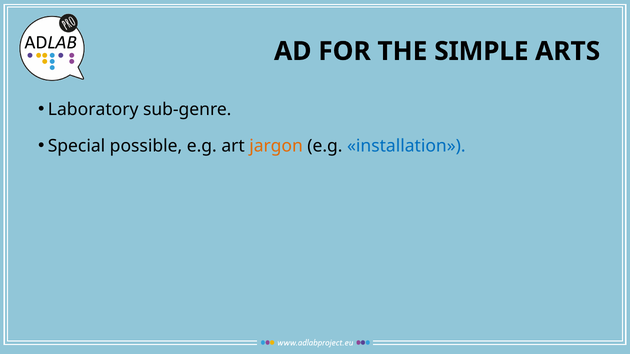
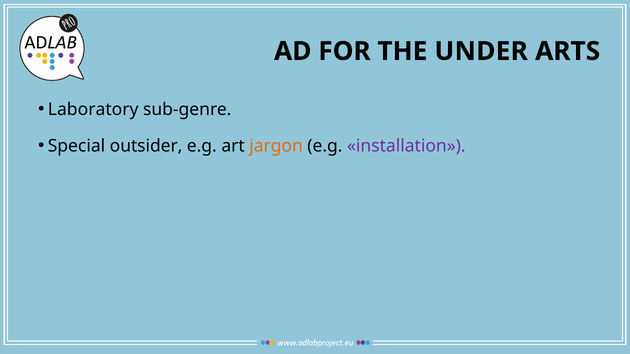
SIMPLE: SIMPLE -> UNDER
possible: possible -> outsider
installation colour: blue -> purple
